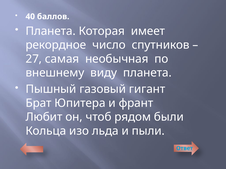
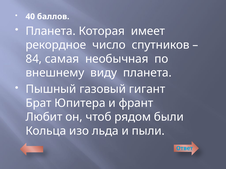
27: 27 -> 84
